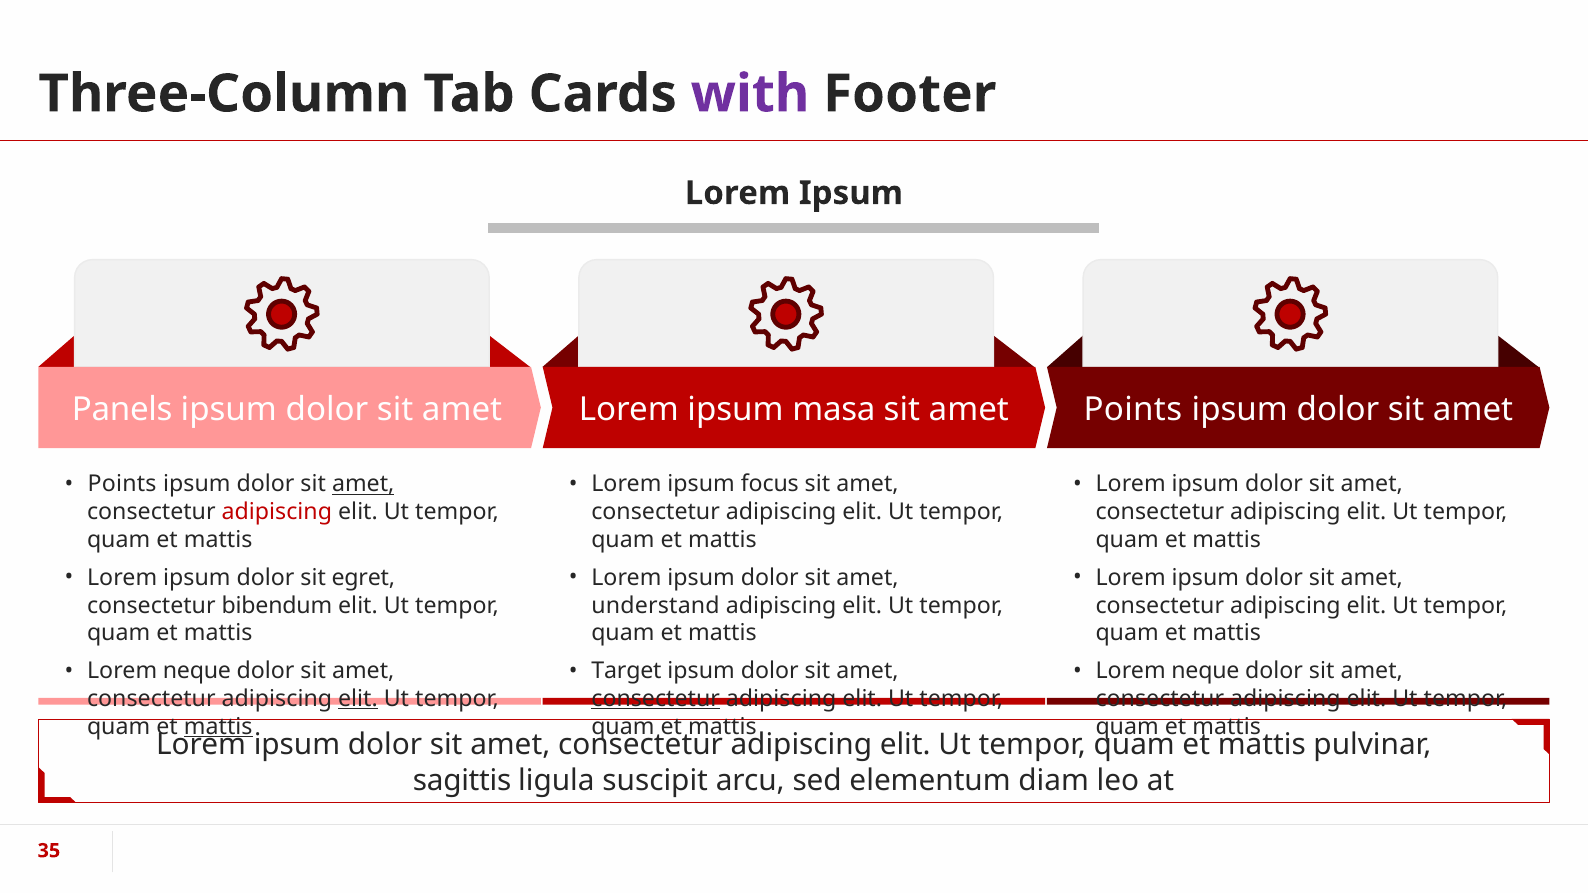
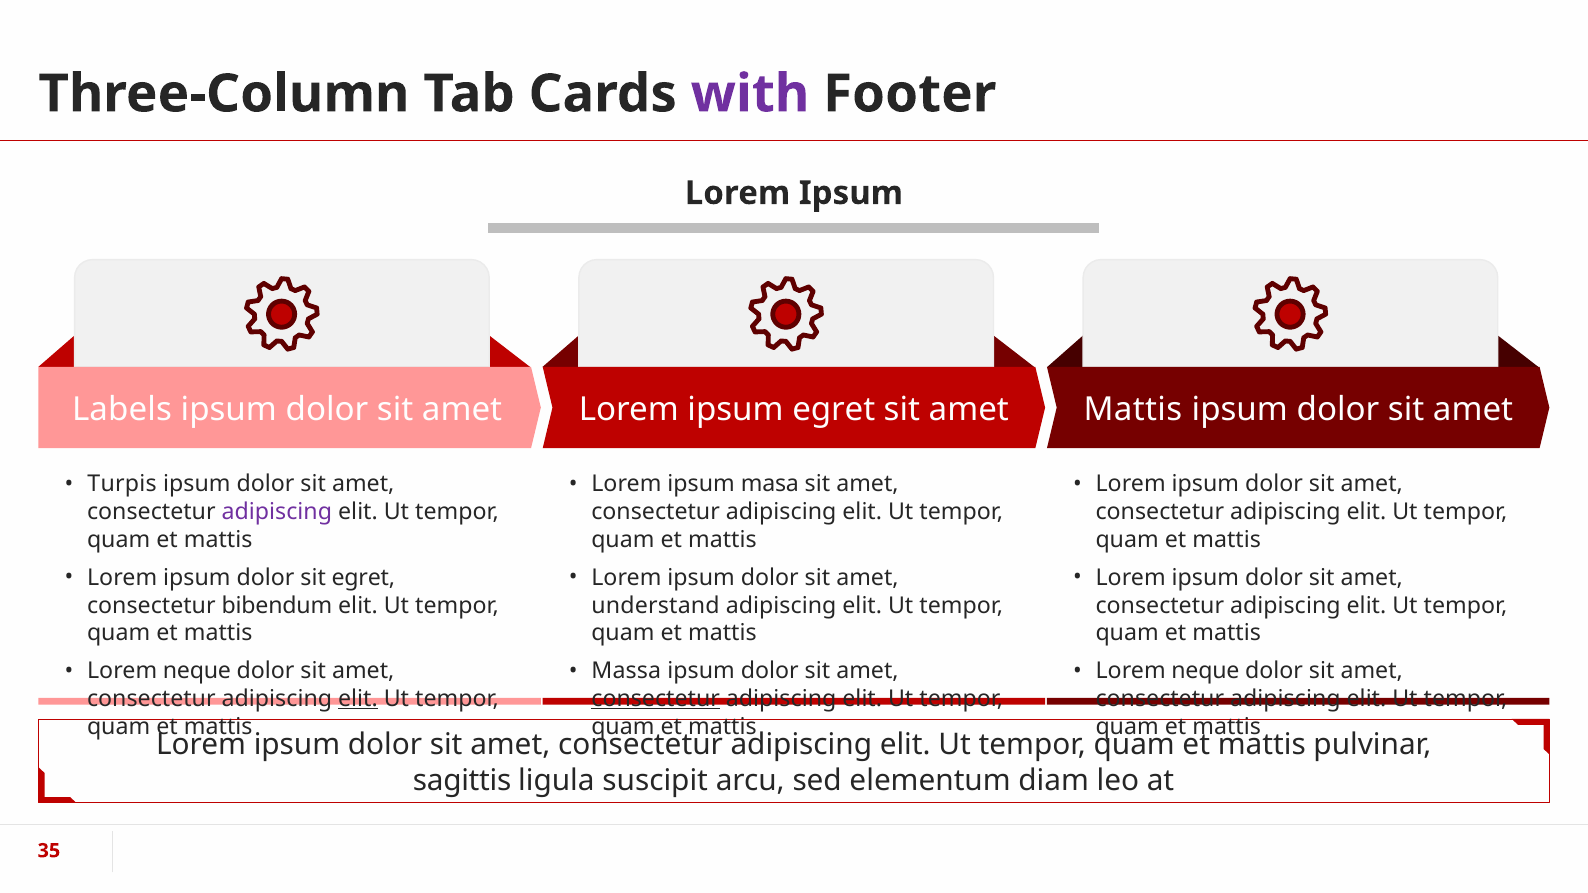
Panels: Panels -> Labels
ipsum masa: masa -> egret
amet Points: Points -> Mattis
Points at (122, 484): Points -> Turpis
amet at (363, 484) underline: present -> none
focus: focus -> masa
adipiscing at (277, 512) colour: red -> purple
Target: Target -> Massa
mattis at (218, 727) underline: present -> none
